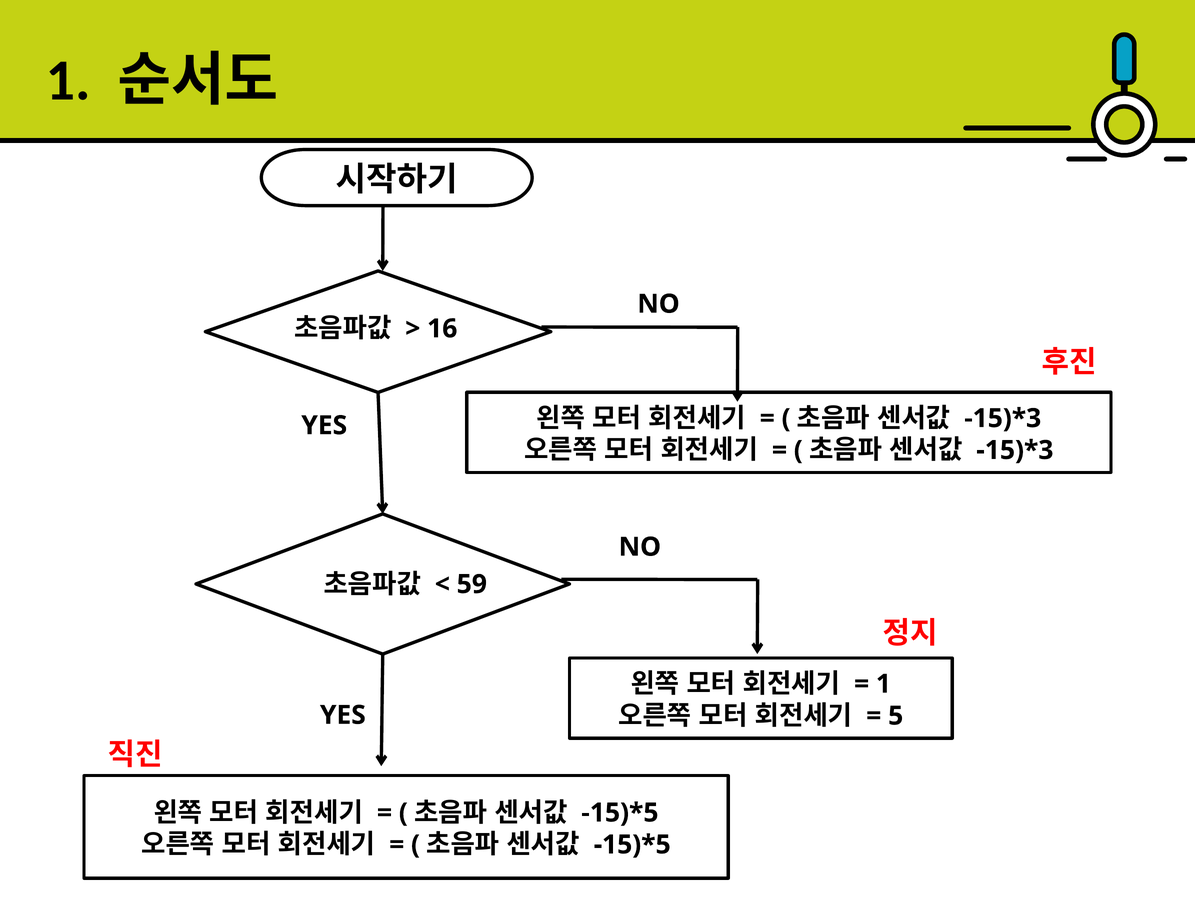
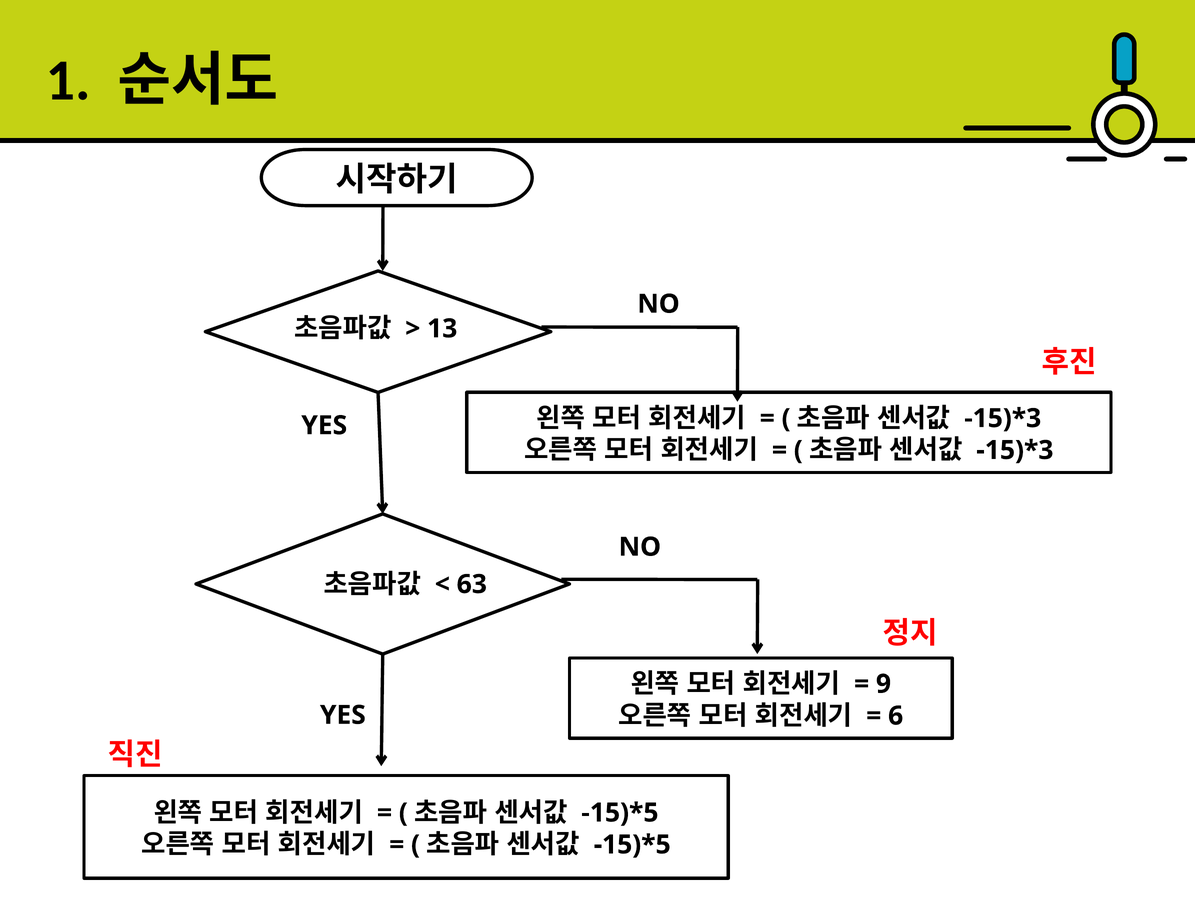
16: 16 -> 13
59: 59 -> 63
1 at (883, 683): 1 -> 9
5: 5 -> 6
